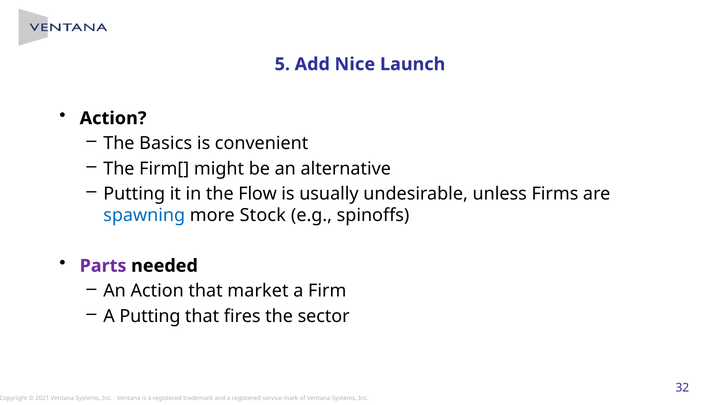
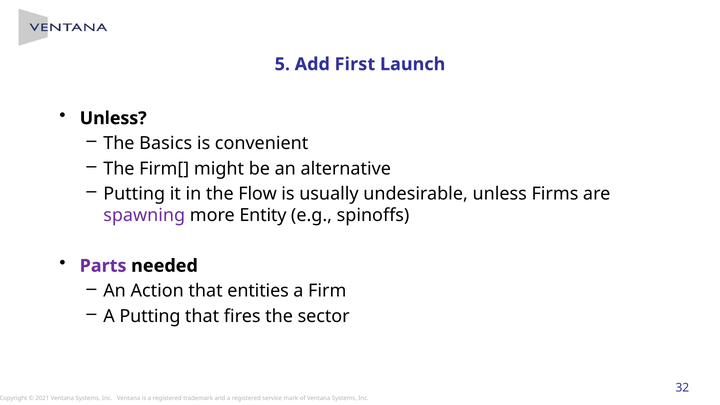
Nice: Nice -> First
Action at (113, 118): Action -> Unless
spawning colour: blue -> purple
Stock: Stock -> Entity
market: market -> entities
